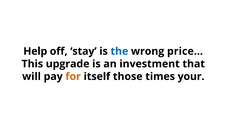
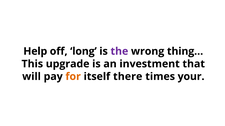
stay: stay -> long
the colour: blue -> purple
price…: price… -> thing…
those: those -> there
